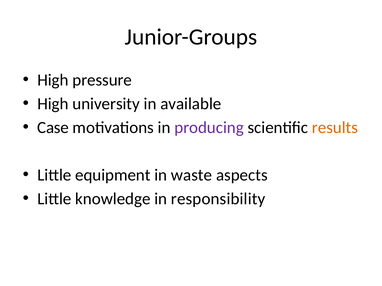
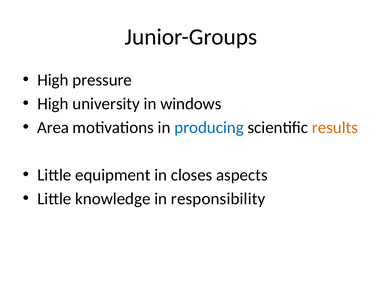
available: available -> windows
Case: Case -> Area
producing colour: purple -> blue
waste: waste -> closes
